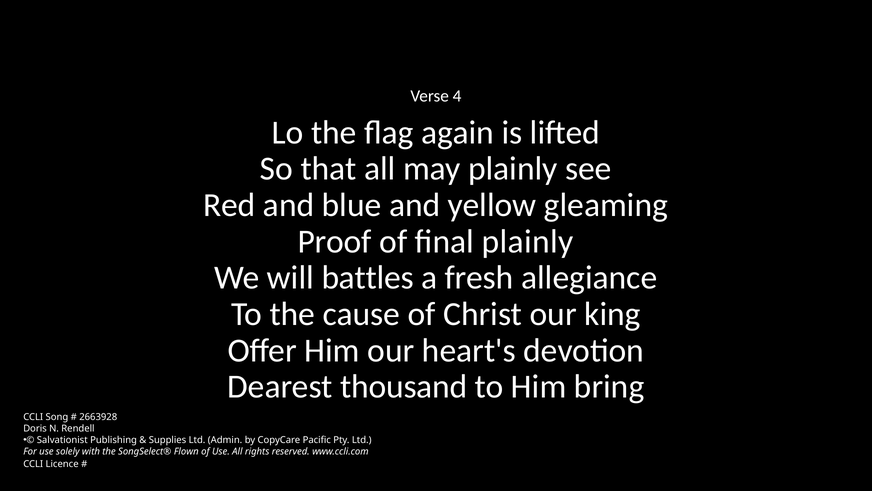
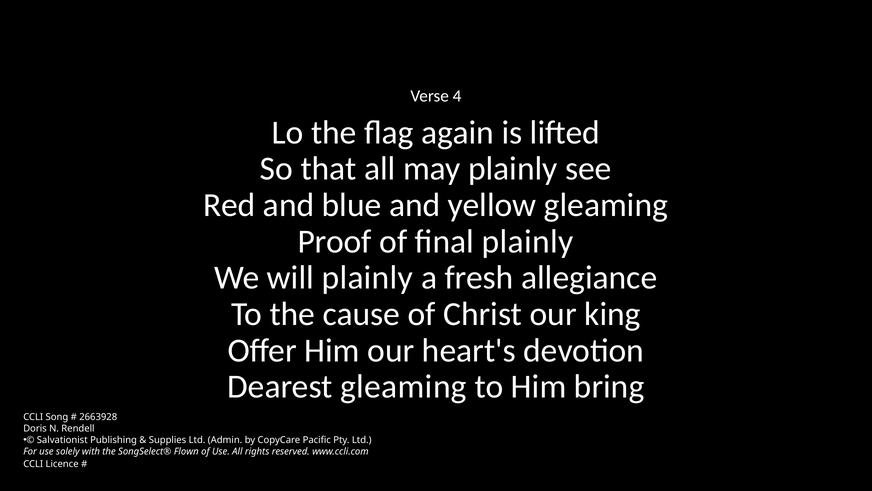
will battles: battles -> plainly
Dearest thousand: thousand -> gleaming
